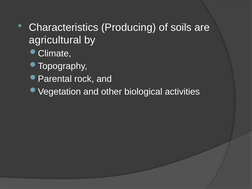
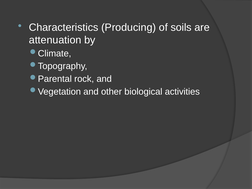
agricultural: agricultural -> attenuation
